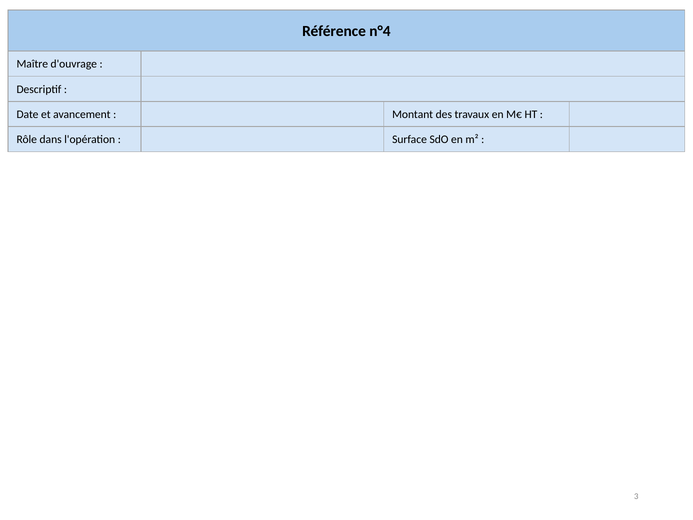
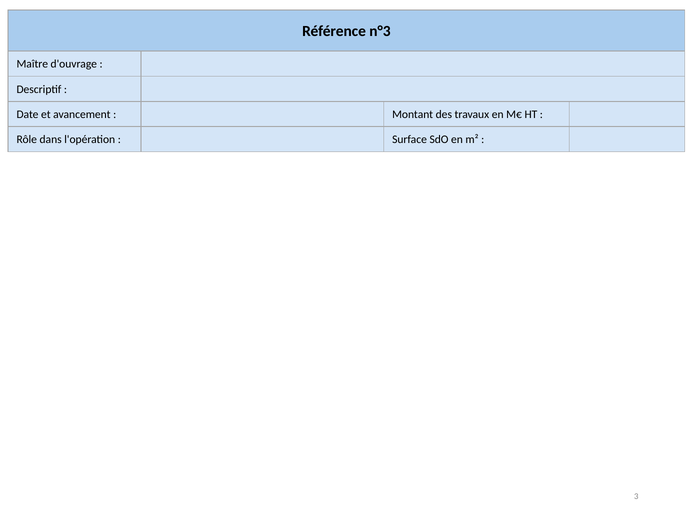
n°4: n°4 -> n°3
